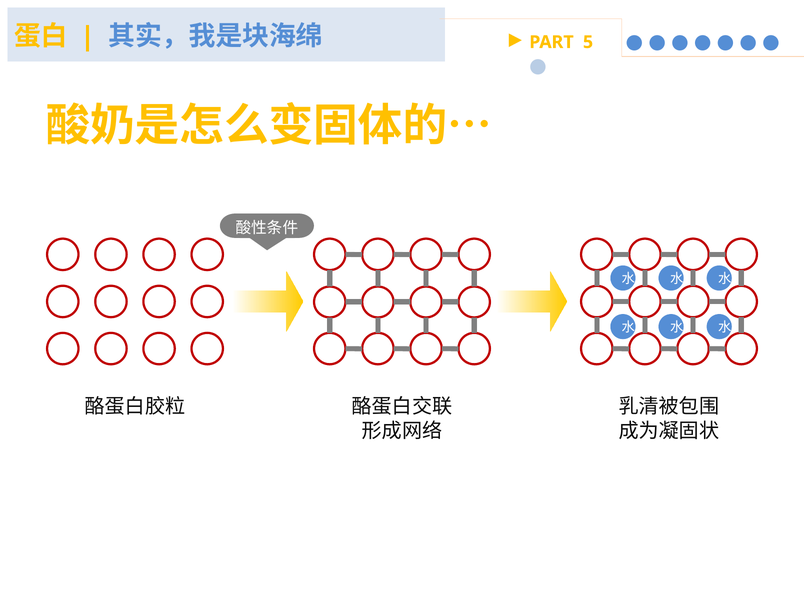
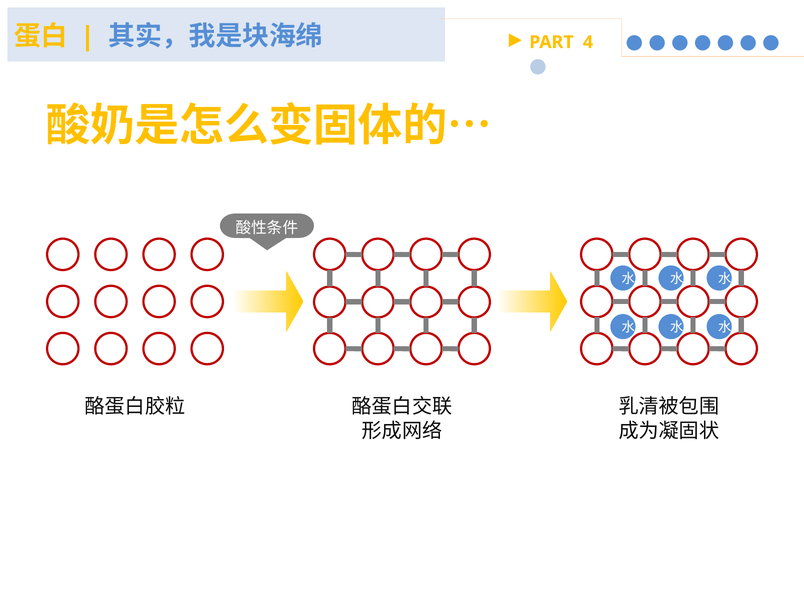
5: 5 -> 4
